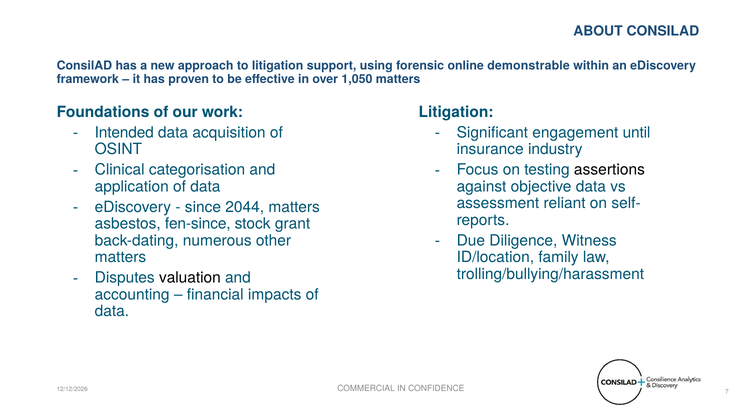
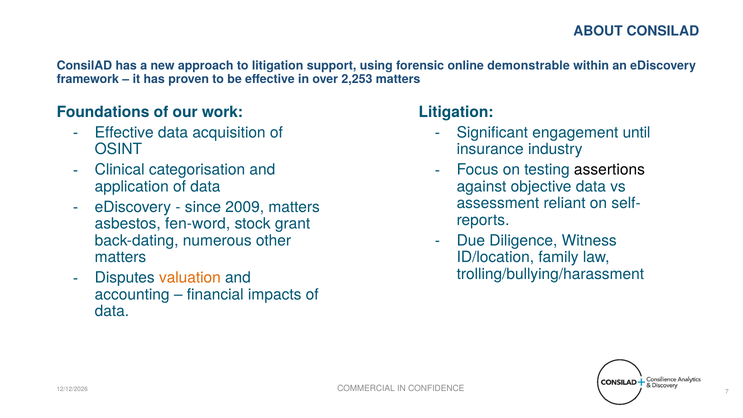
1,050: 1,050 -> 2,253
Intended at (124, 133): Intended -> Effective
2044: 2044 -> 2009
fen-since: fen-since -> fen-word
valuation colour: black -> orange
